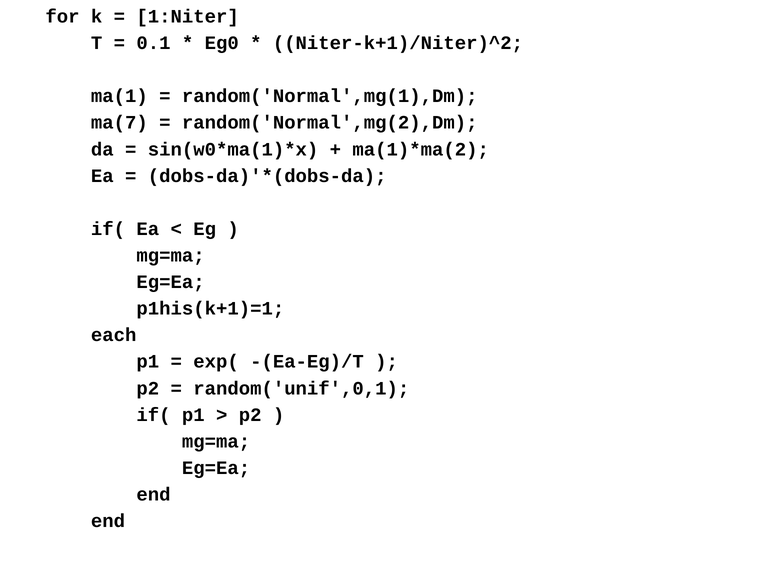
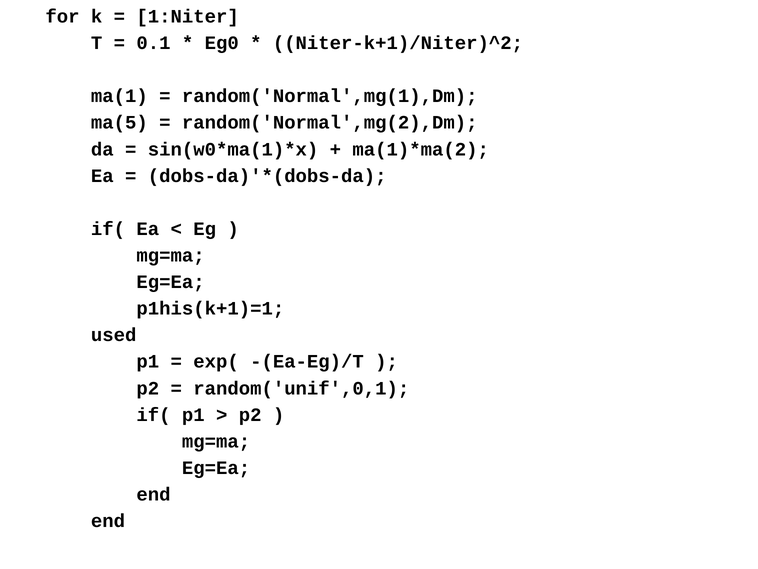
ma(7: ma(7 -> ma(5
each: each -> used
